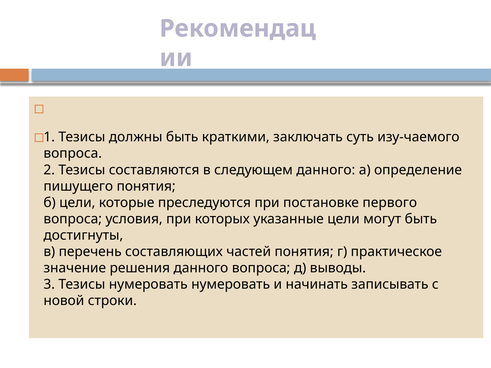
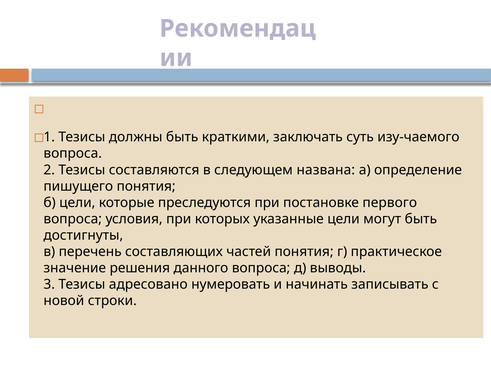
следующем данного: данного -> названа
Тезисы нумеровать: нумеровать -> адресовано
